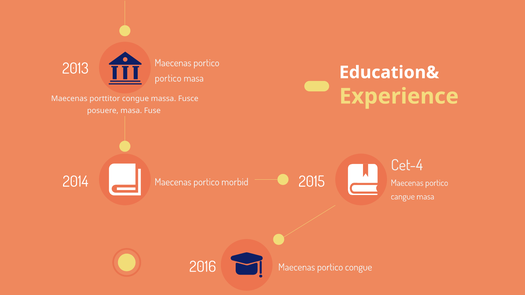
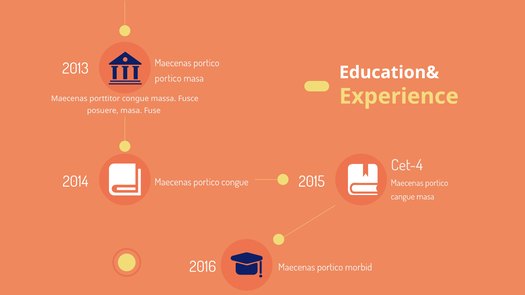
portico morbid: morbid -> congue
portico congue: congue -> morbid
